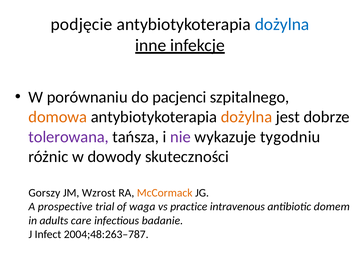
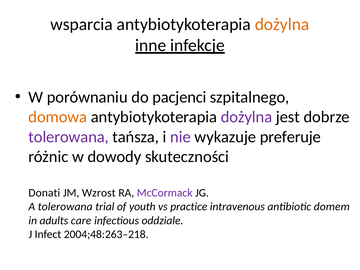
podjęcie: podjęcie -> wsparcia
dożylna at (282, 24) colour: blue -> orange
dożylna at (247, 117) colour: orange -> purple
tygodniu: tygodniu -> preferuje
Gorszy: Gorszy -> Donati
McCormack colour: orange -> purple
A prospective: prospective -> tolerowana
waga: waga -> youth
badanie: badanie -> oddziale
2004;48:263–787: 2004;48:263–787 -> 2004;48:263–218
